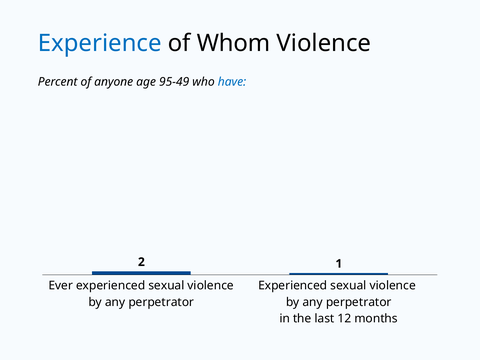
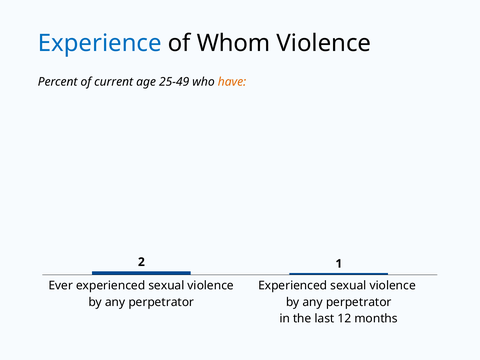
anyone: anyone -> current
95-49: 95-49 -> 25-49
have colour: blue -> orange
